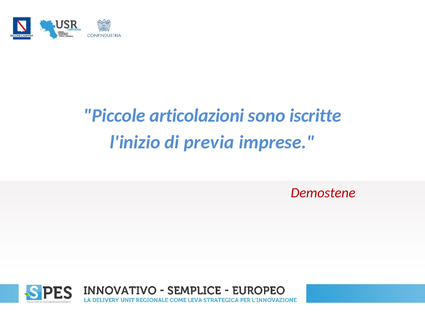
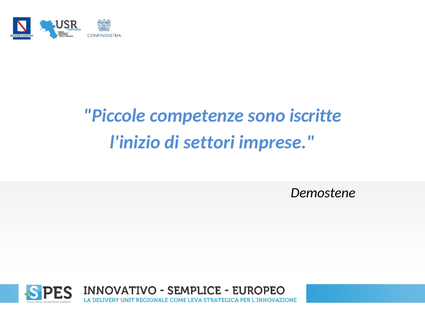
articolazioni: articolazioni -> competenze
previa: previa -> settori
Demostene colour: red -> black
